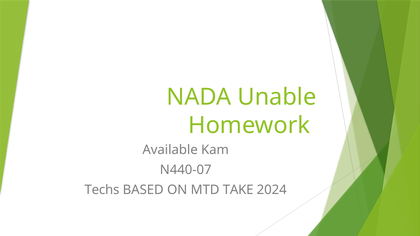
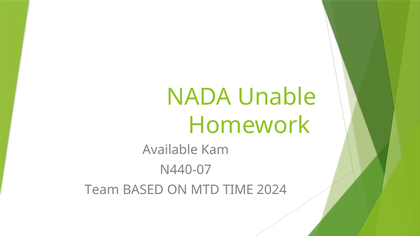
Techs: Techs -> Team
TAKE: TAKE -> TIME
